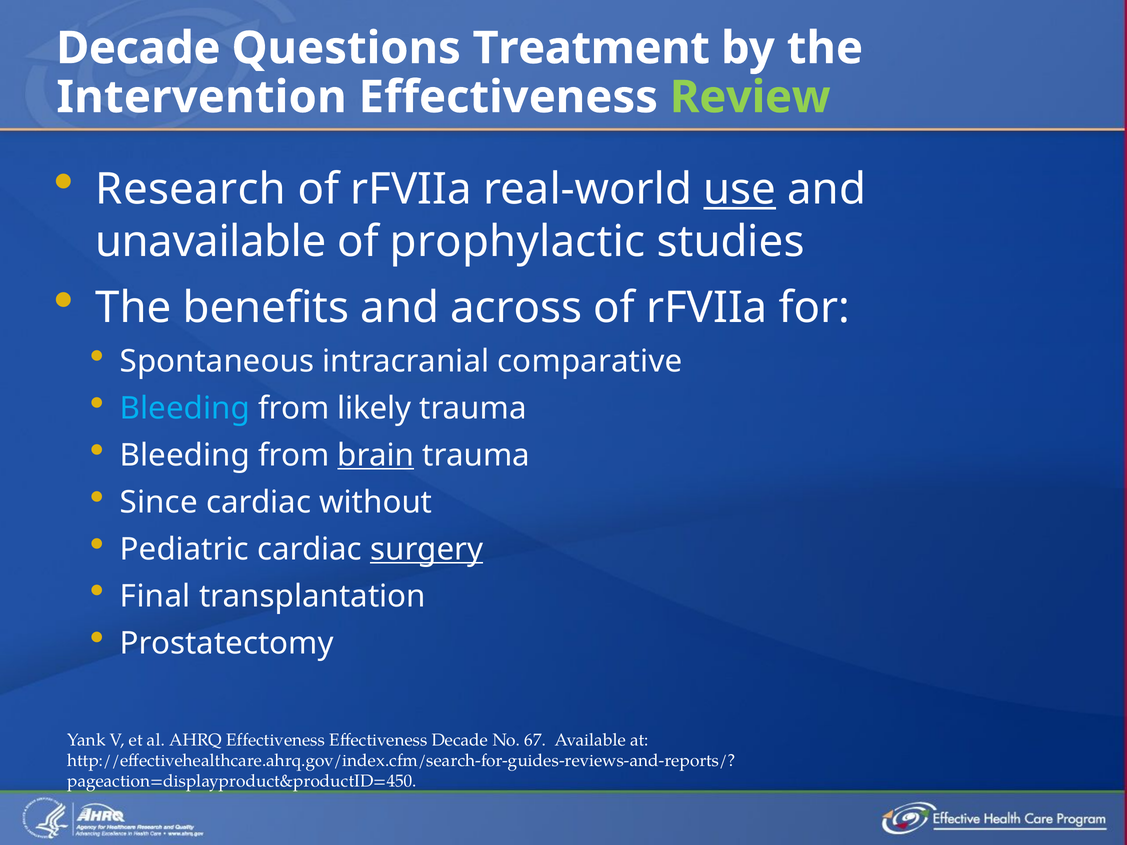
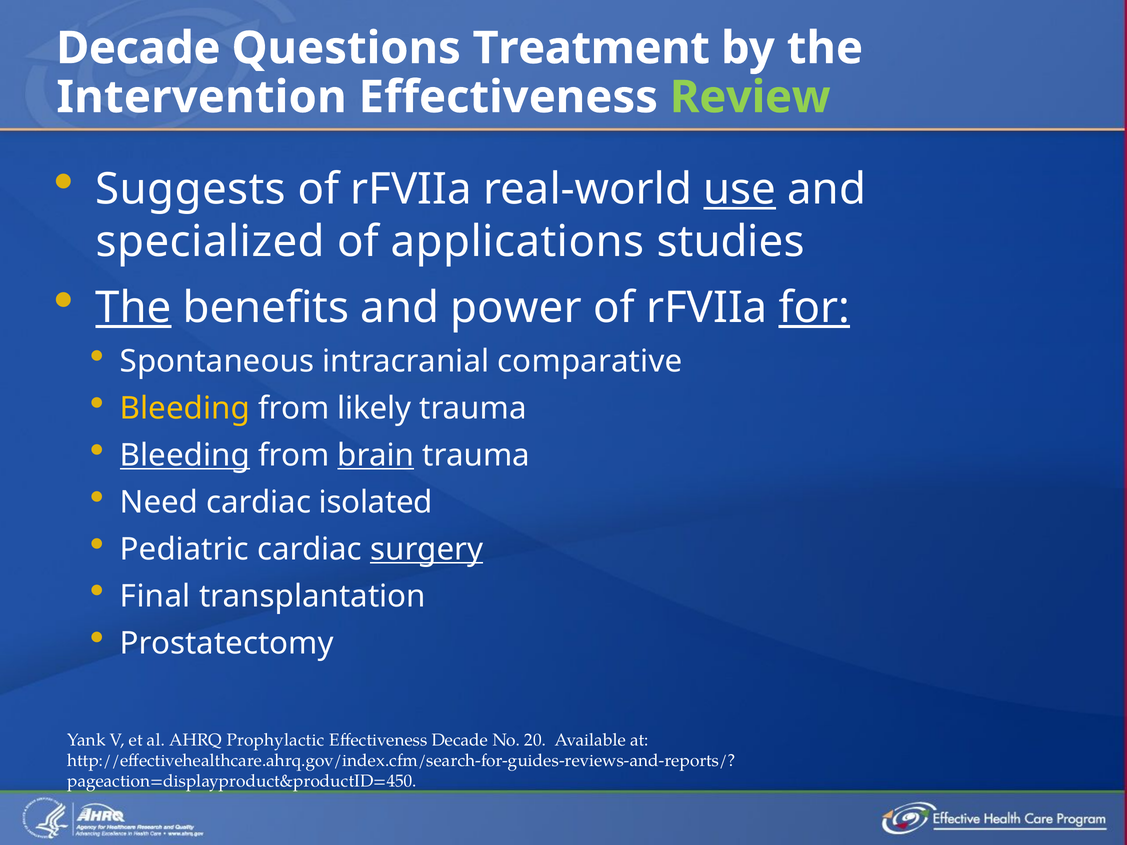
Research: Research -> Suggests
unavailable: unavailable -> specialized
prophylactic: prophylactic -> applications
The at (134, 308) underline: none -> present
across: across -> power
for underline: none -> present
Bleeding at (185, 408) colour: light blue -> yellow
Bleeding at (185, 455) underline: none -> present
Since: Since -> Need
without: without -> isolated
AHRQ Effectiveness: Effectiveness -> Prophylactic
67: 67 -> 20
